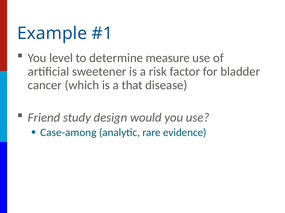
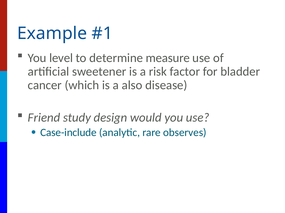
that: that -> also
Case-among: Case-among -> Case-include
evidence: evidence -> observes
